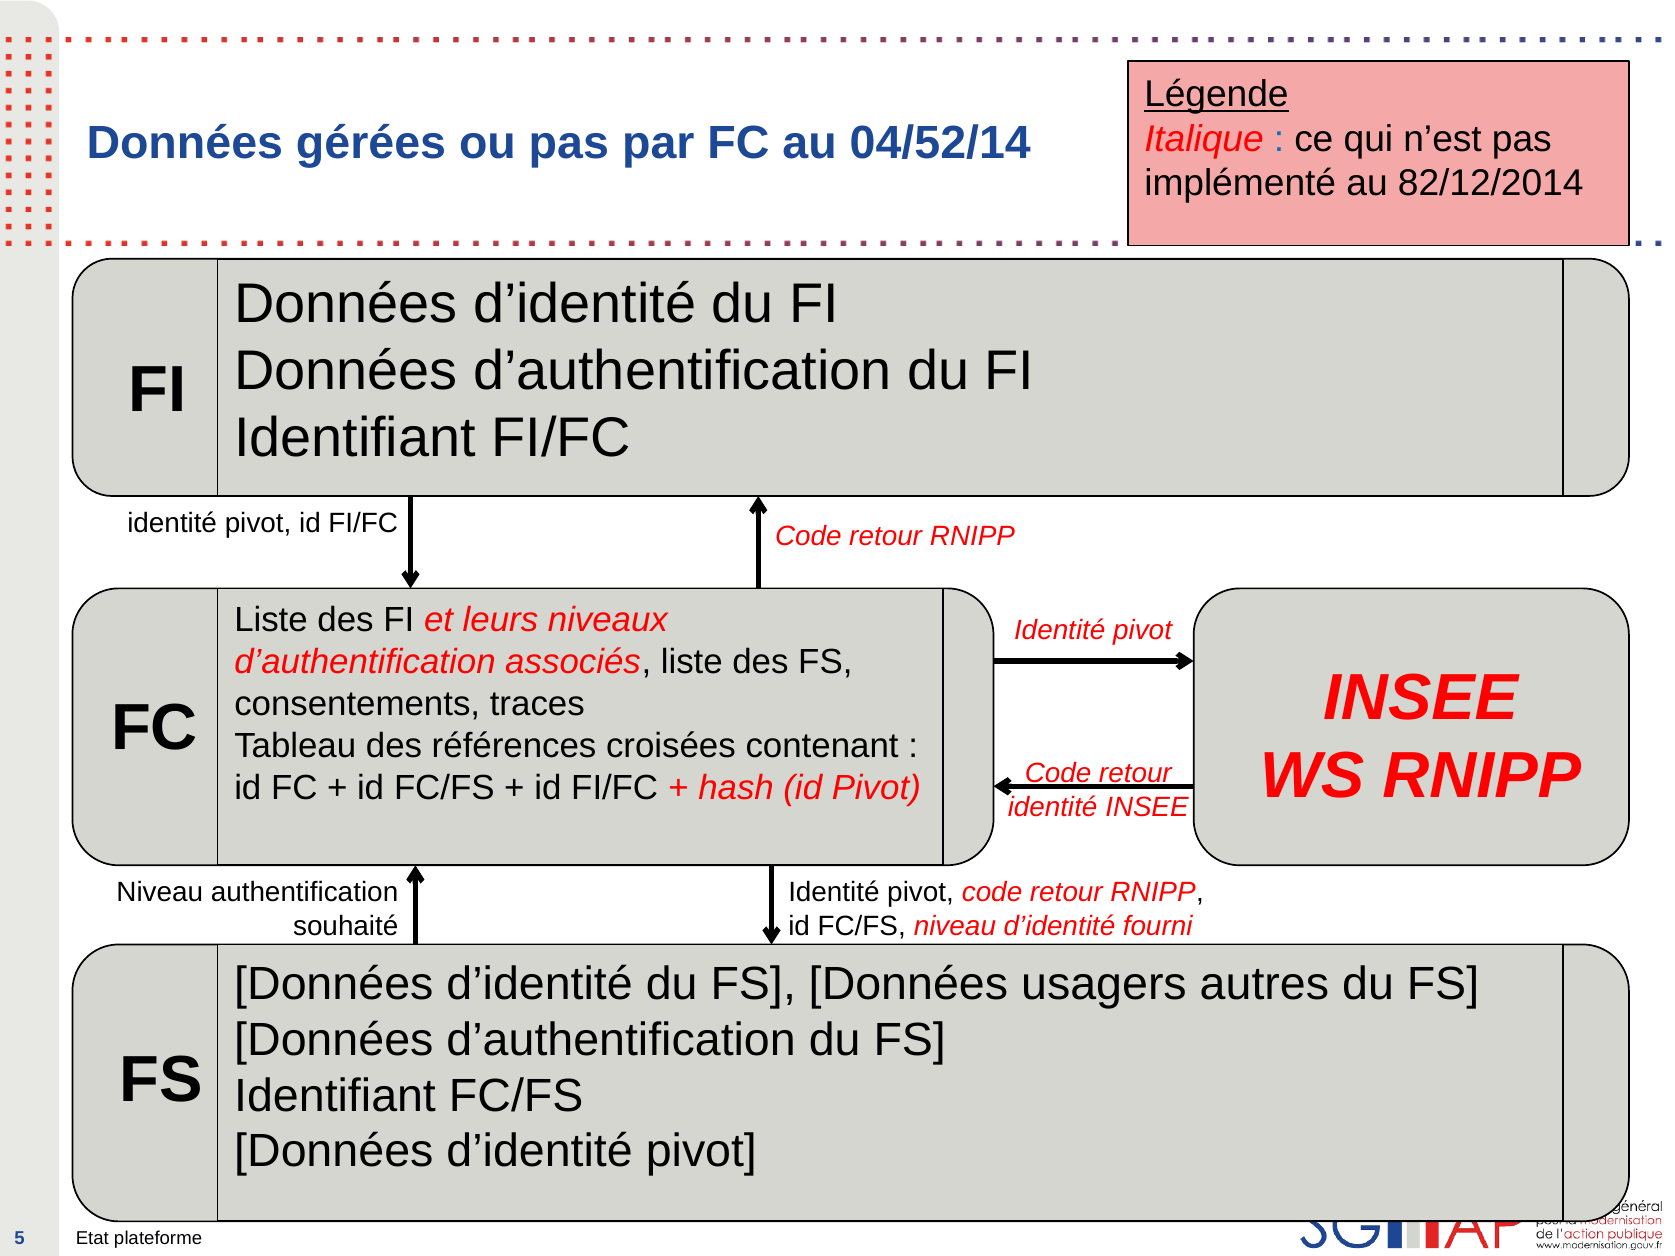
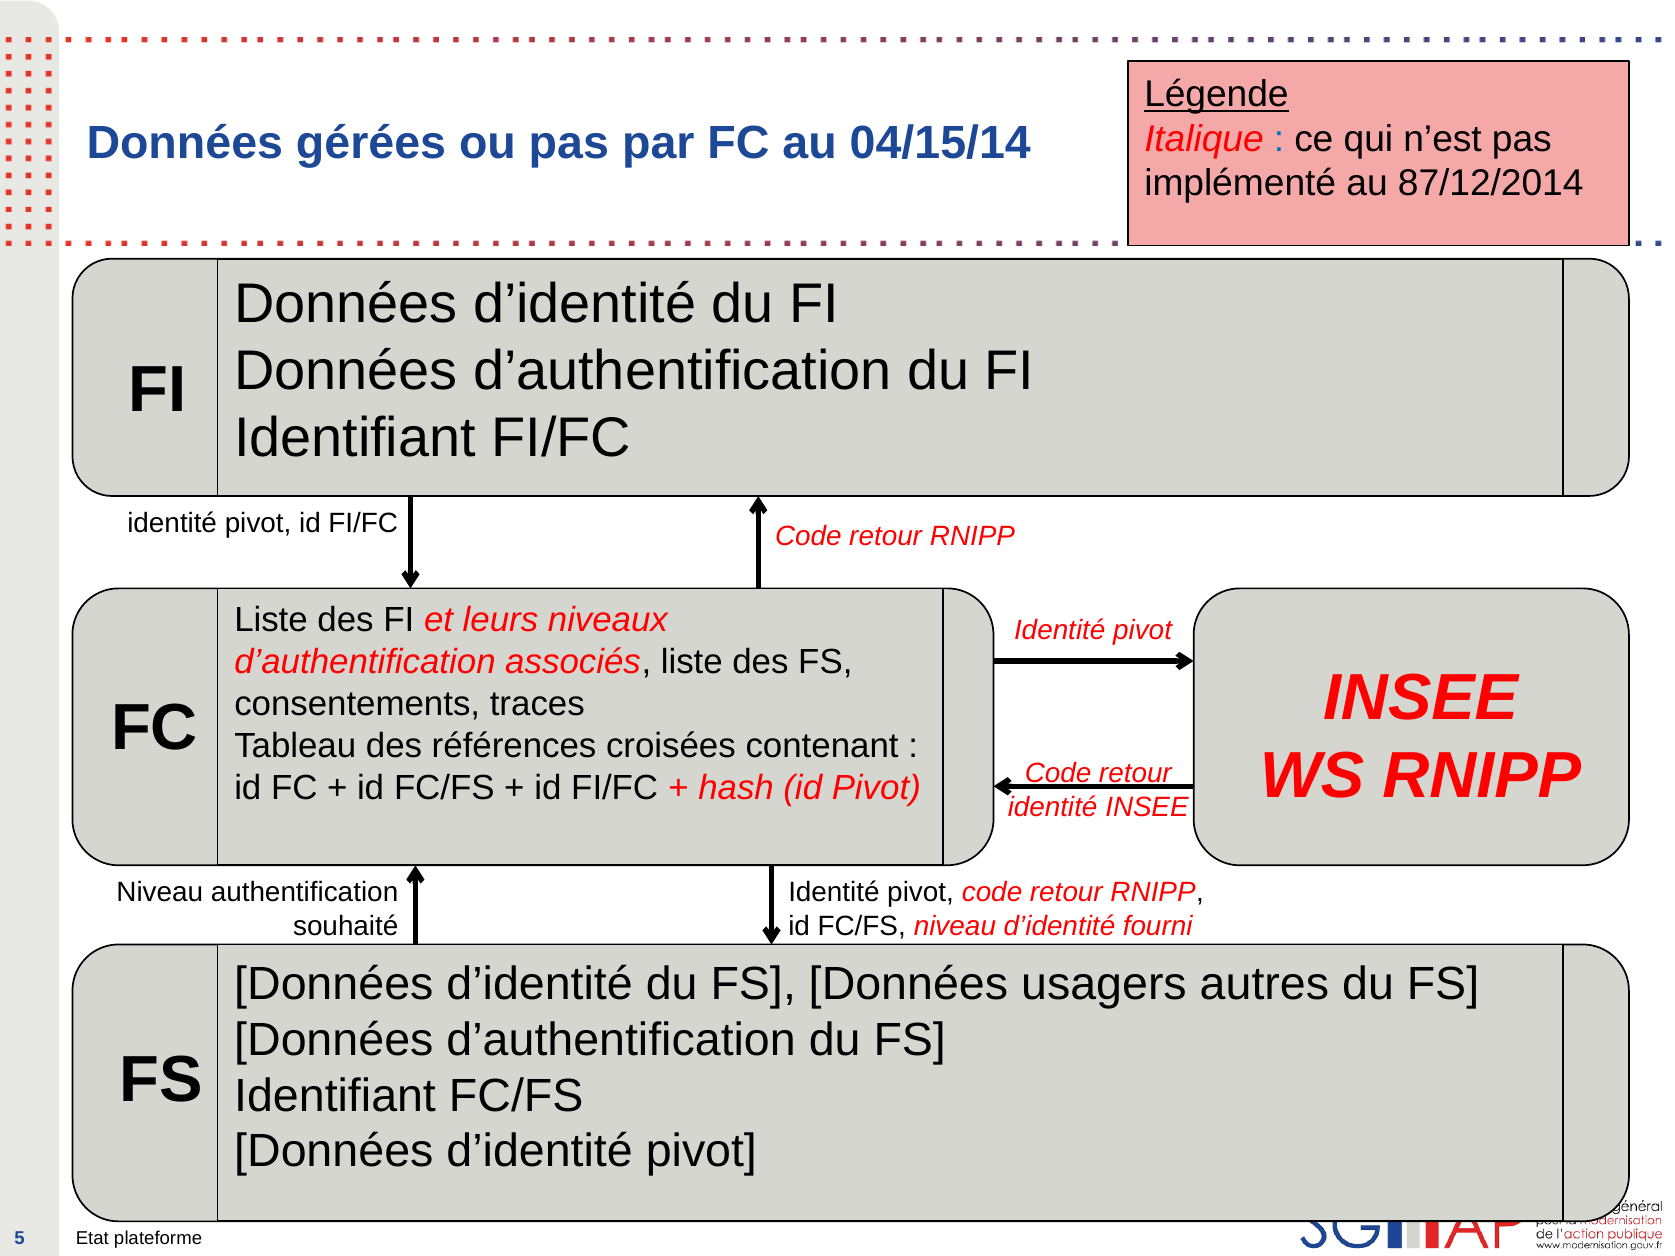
04/52/14: 04/52/14 -> 04/15/14
82/12/2014: 82/12/2014 -> 87/12/2014
